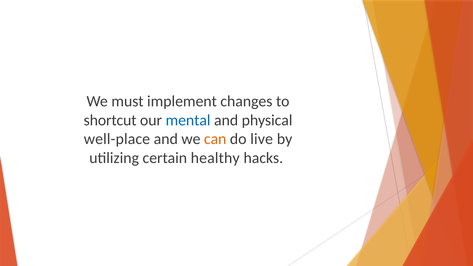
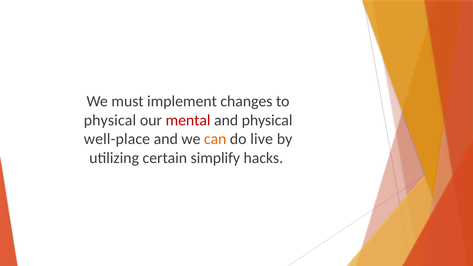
shortcut at (110, 120): shortcut -> physical
mental colour: blue -> red
healthy: healthy -> simplify
